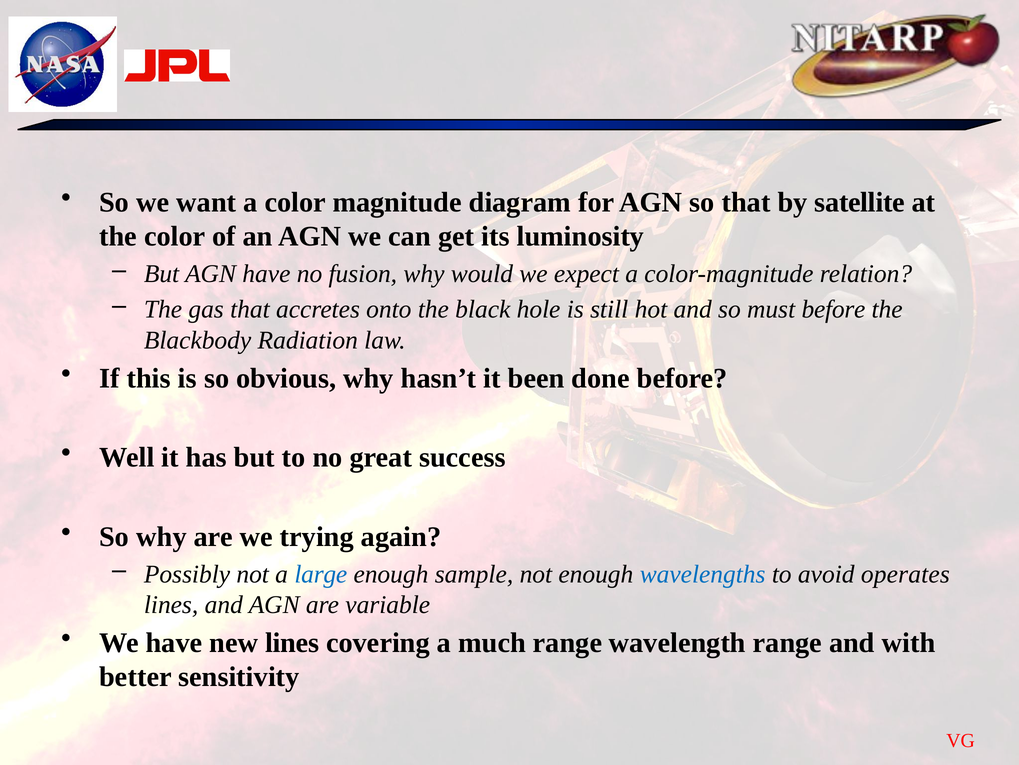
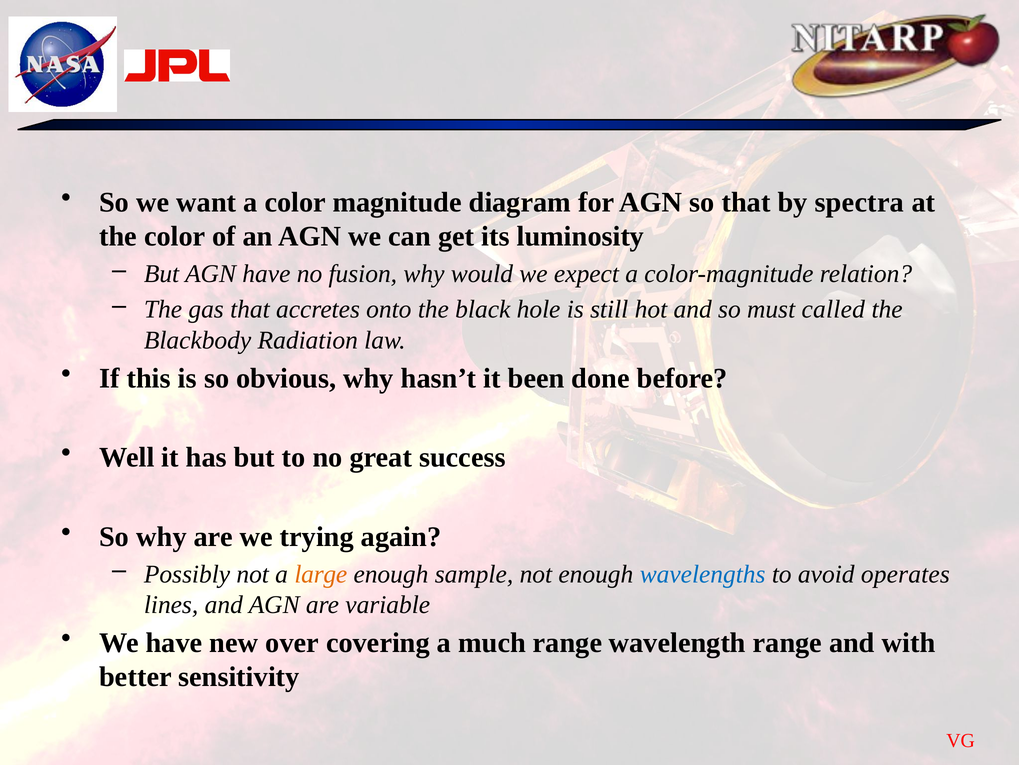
satellite: satellite -> spectra
must before: before -> called
large colour: blue -> orange
new lines: lines -> over
